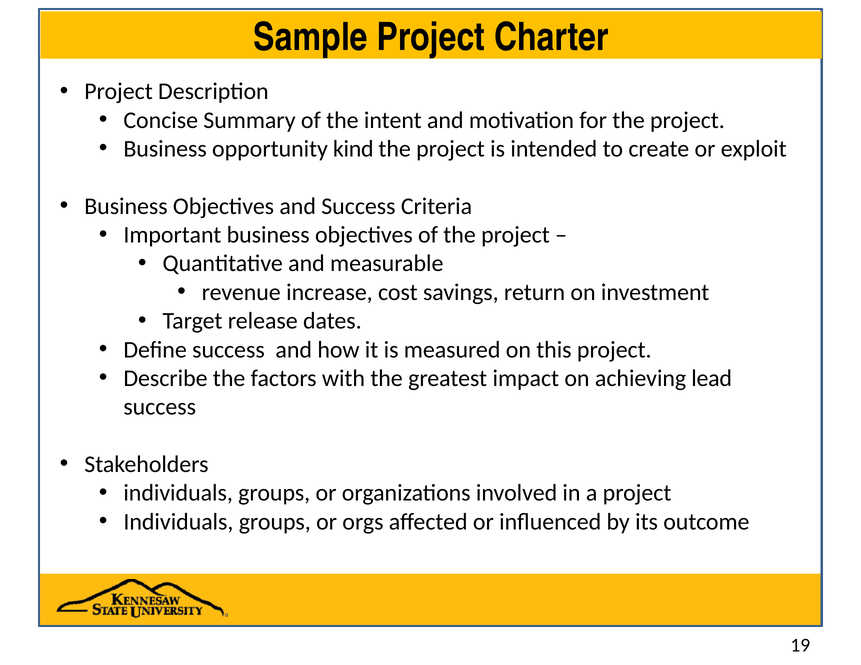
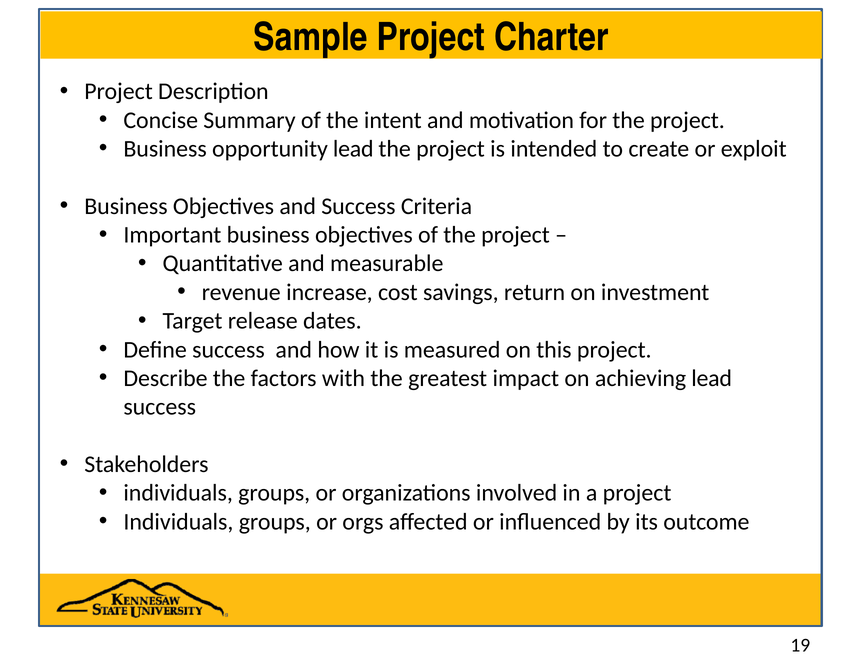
opportunity kind: kind -> lead
